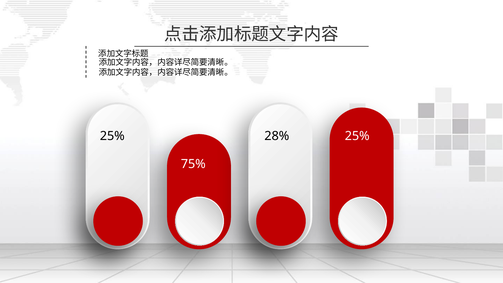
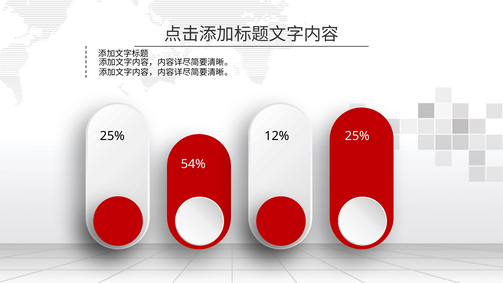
28%: 28% -> 12%
75%: 75% -> 54%
